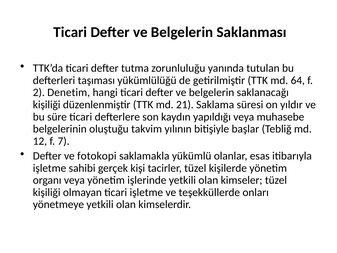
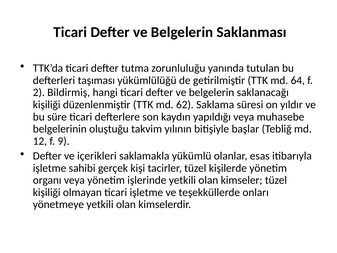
Denetim: Denetim -> Bildirmiş
21: 21 -> 62
7: 7 -> 9
fotokopi: fotokopi -> içerikleri
